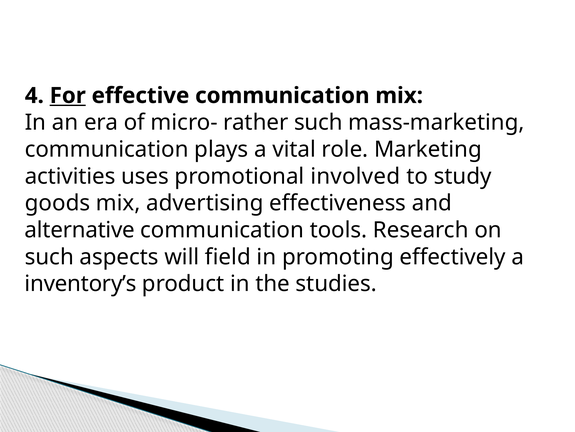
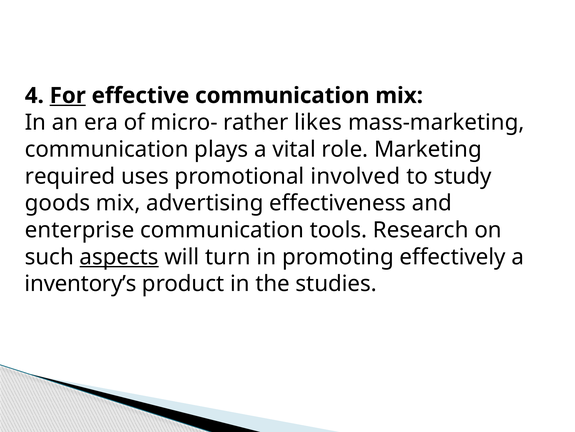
rather such: such -> likes
activities: activities -> required
alternative: alternative -> enterprise
aspects underline: none -> present
field: field -> turn
